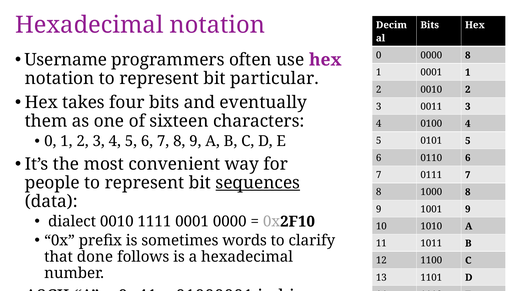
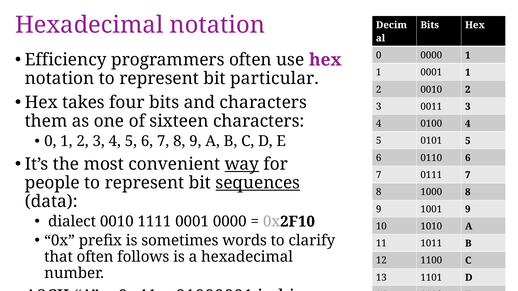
Username: Username -> Efficiency
0000 8: 8 -> 1
and eventually: eventually -> characters
way underline: none -> present
that done: done -> often
